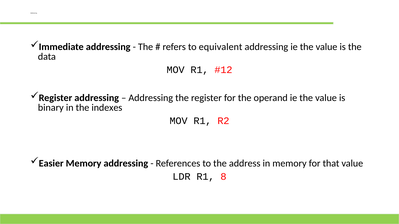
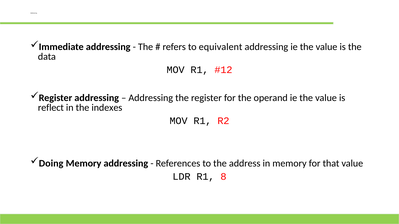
binary: binary -> reflect
Easier: Easier -> Doing
